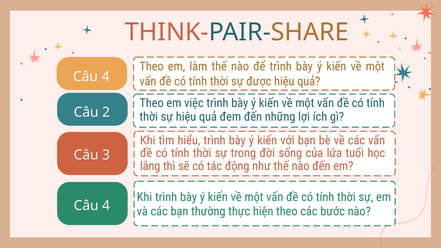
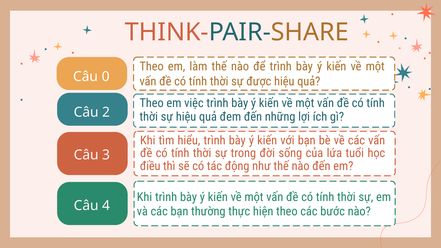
4 at (106, 76): 4 -> 0
lắng: lắng -> điều
